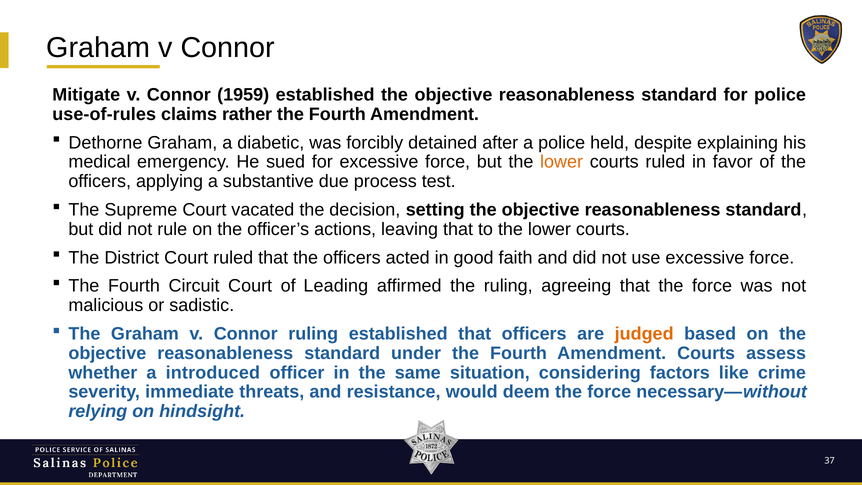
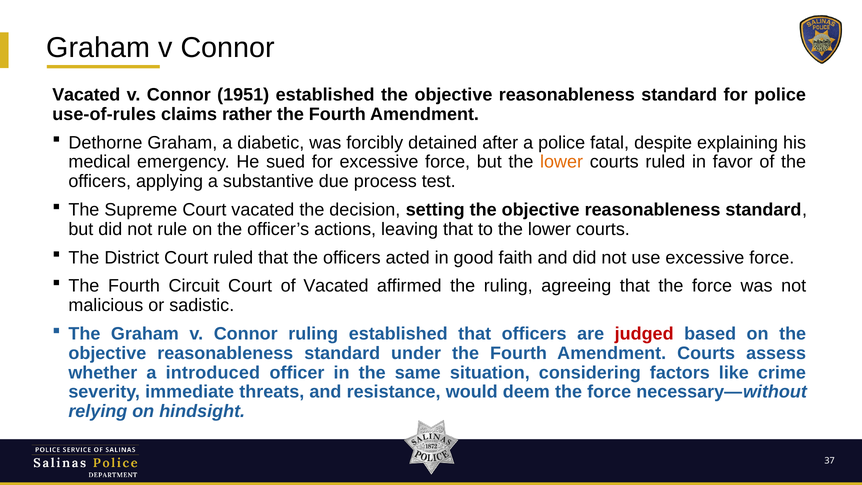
Mitigate at (86, 95): Mitigate -> Vacated
1959: 1959 -> 1951
held: held -> fatal
of Leading: Leading -> Vacated
judged colour: orange -> red
